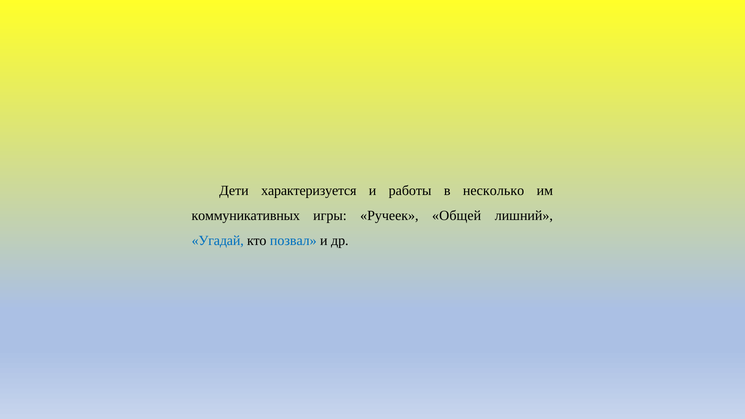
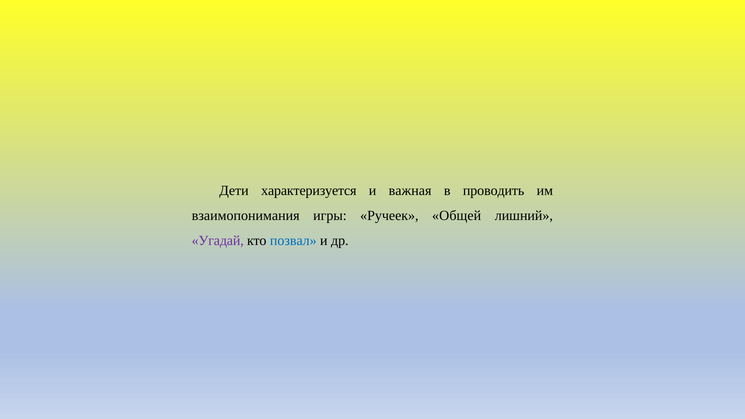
работы: работы -> важная
несколько: несколько -> проводить
коммуникативных: коммуникативных -> взаимопонимания
Угадай colour: blue -> purple
